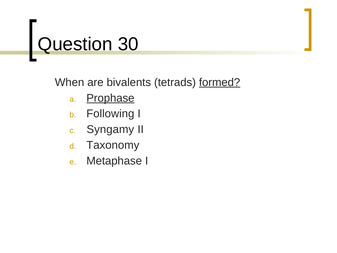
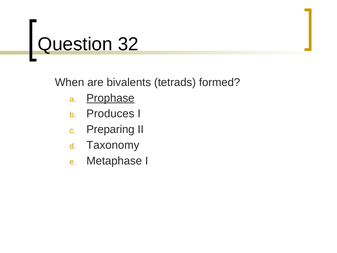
30: 30 -> 32
formed underline: present -> none
Following: Following -> Produces
Syngamy: Syngamy -> Preparing
